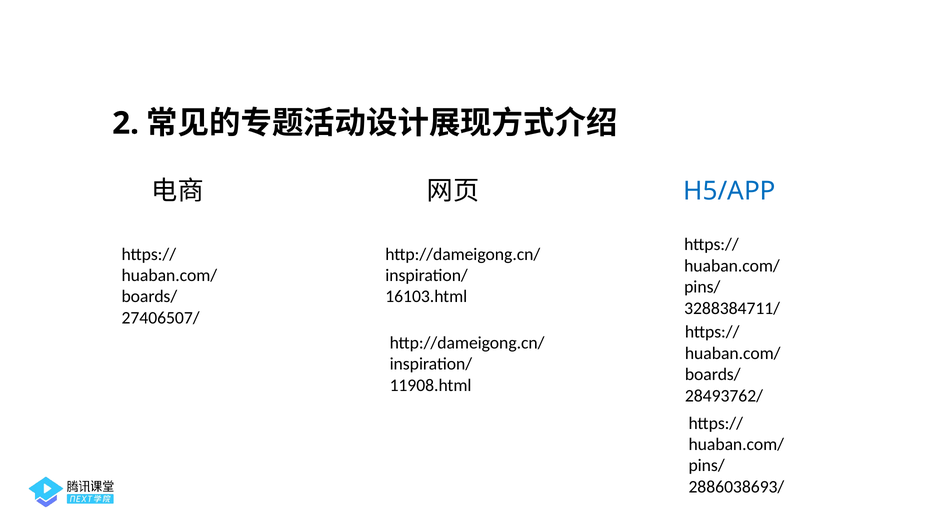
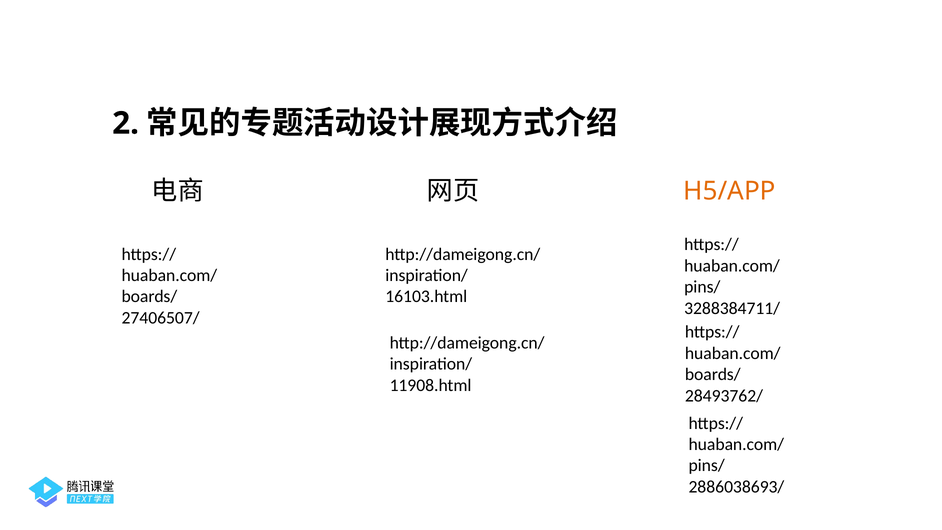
H5/APP colour: blue -> orange
